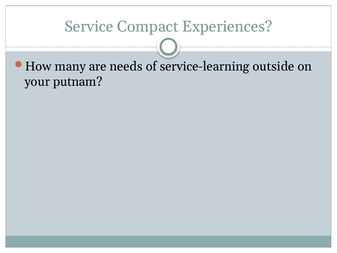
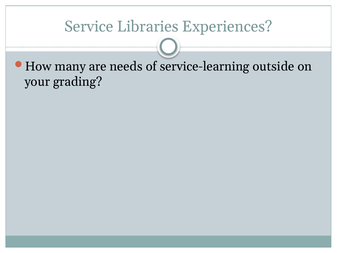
Compact: Compact -> Libraries
putnam: putnam -> grading
